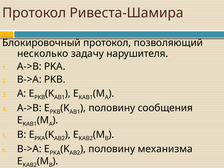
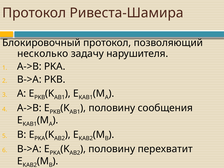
механизма: механизма -> перехватит
